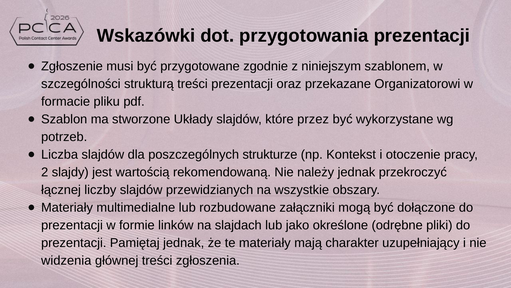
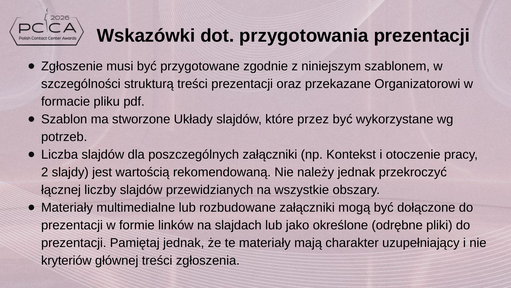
poszczególnych strukturze: strukturze -> załączniki
widzenia: widzenia -> kryteriów
